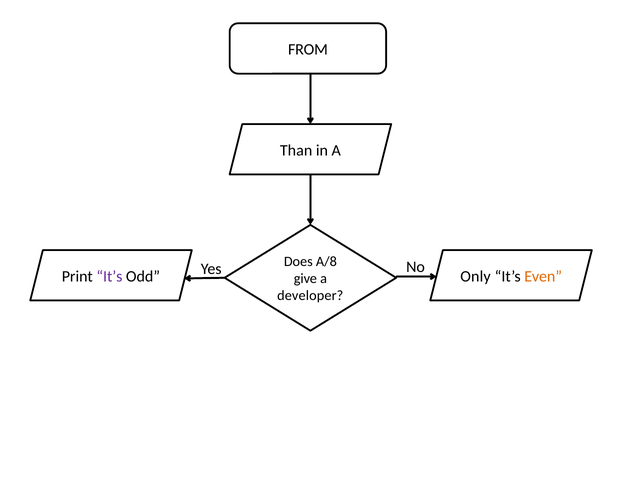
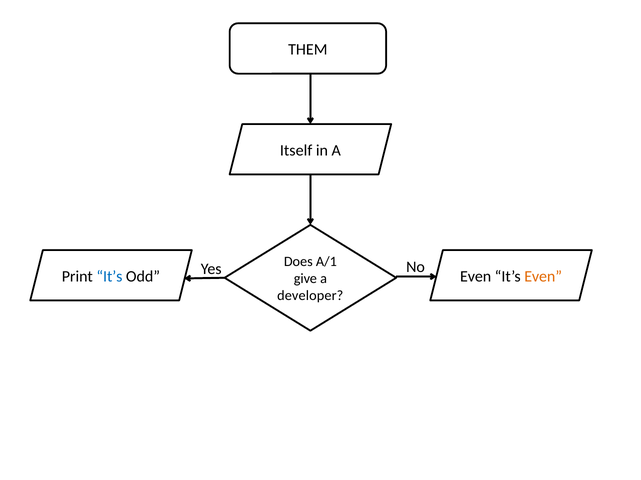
FROM: FROM -> THEM
Than: Than -> Itself
A/8: A/8 -> A/1
It’s at (109, 277) colour: purple -> blue
Odd Only: Only -> Even
